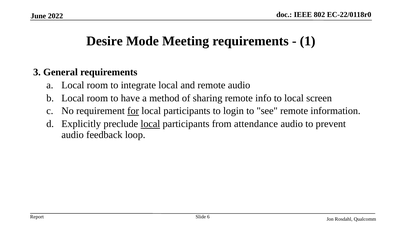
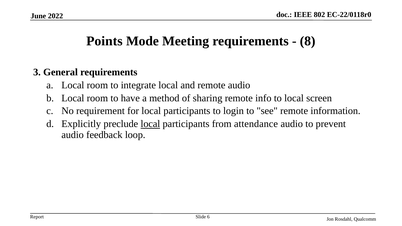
Desire: Desire -> Points
1: 1 -> 8
for underline: present -> none
